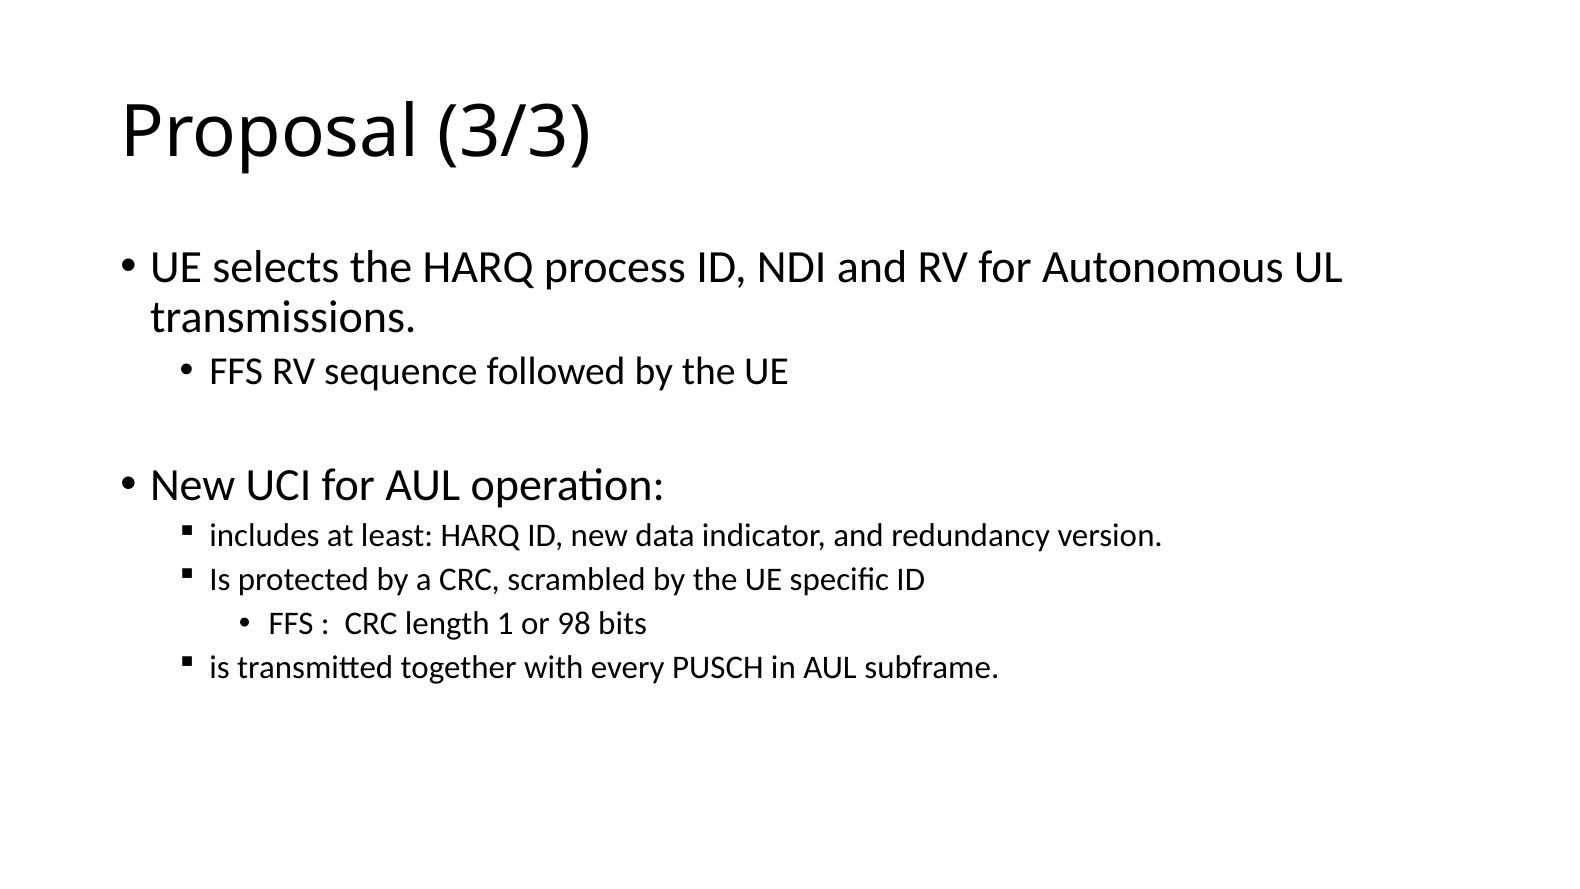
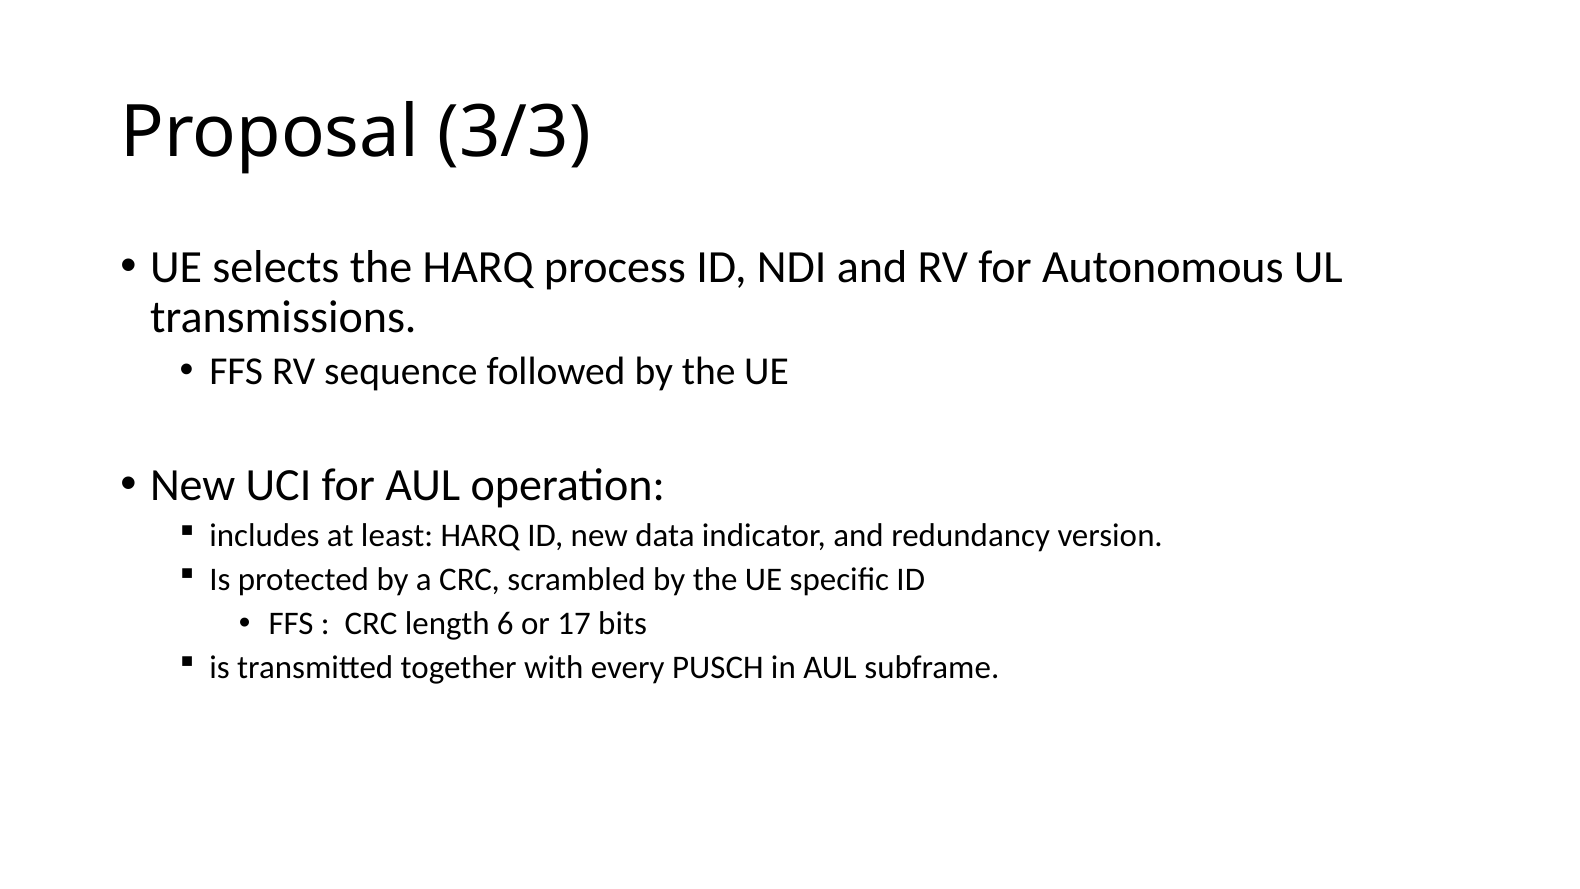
1: 1 -> 6
98: 98 -> 17
